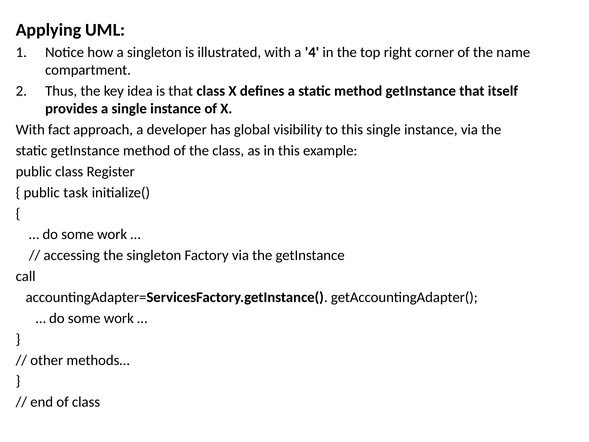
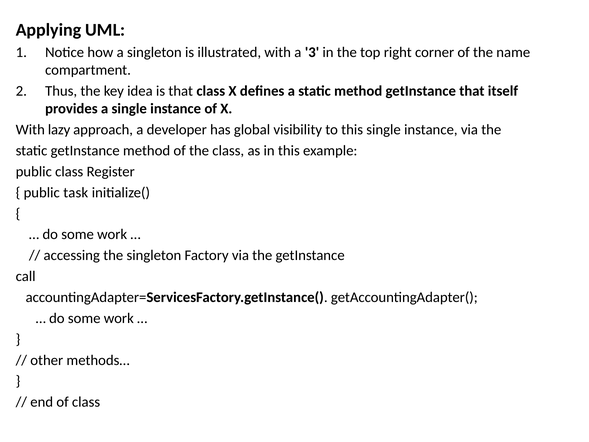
4: 4 -> 3
fact: fact -> lazy
